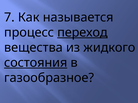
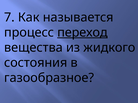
состояния underline: present -> none
